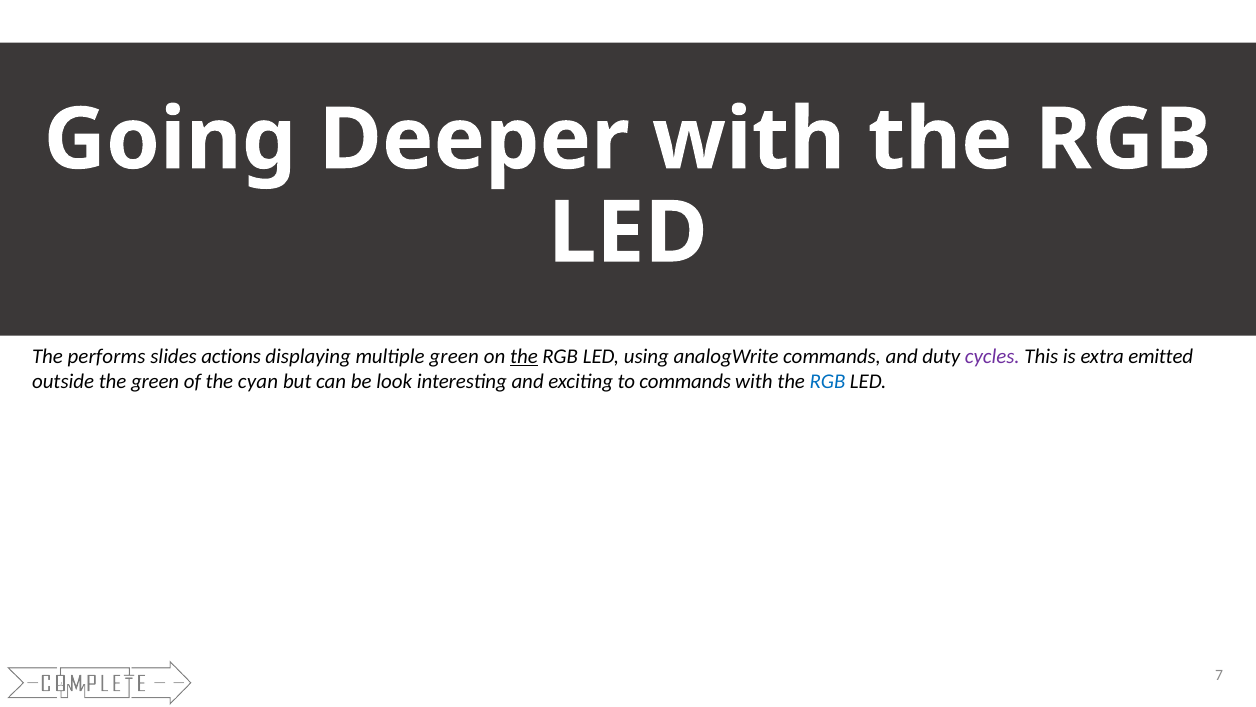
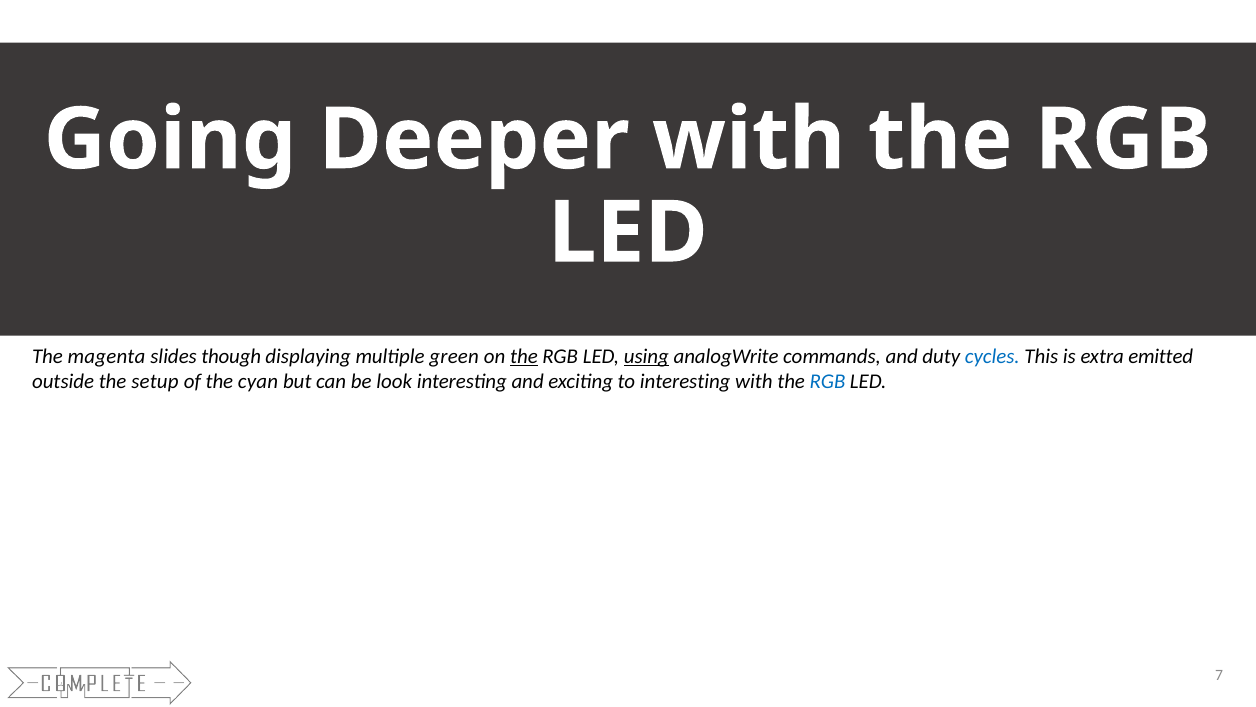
performs: performs -> magenta
actions: actions -> though
using underline: none -> present
cycles colour: purple -> blue
the green: green -> setup
to commands: commands -> interesting
